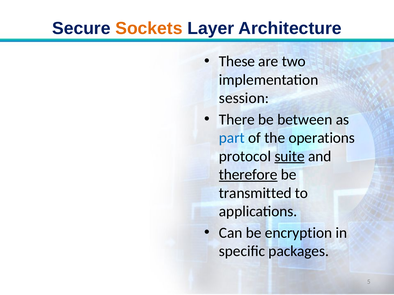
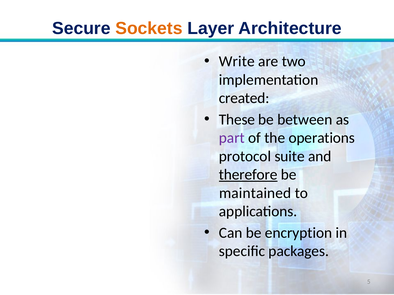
These: These -> Write
session: session -> created
There: There -> These
part colour: blue -> purple
suite underline: present -> none
transmitted: transmitted -> maintained
